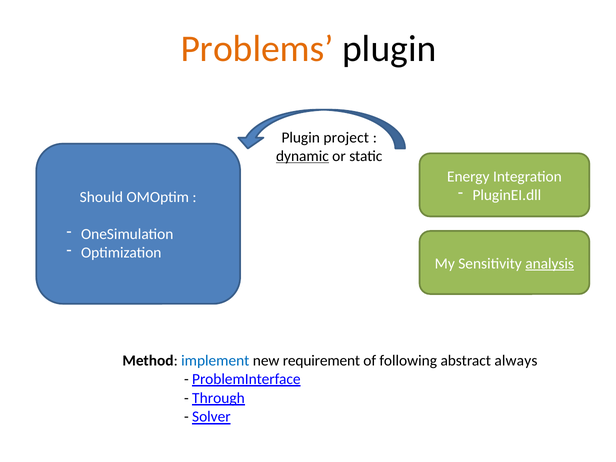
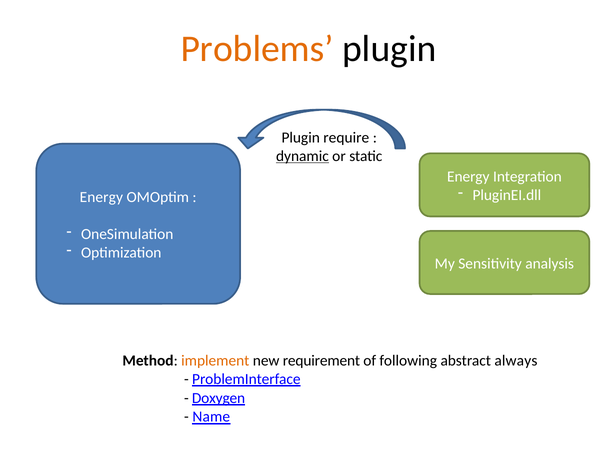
project: project -> require
Should at (101, 197): Should -> Energy
analysis underline: present -> none
implement colour: blue -> orange
Through: Through -> Doxygen
Solver: Solver -> Name
